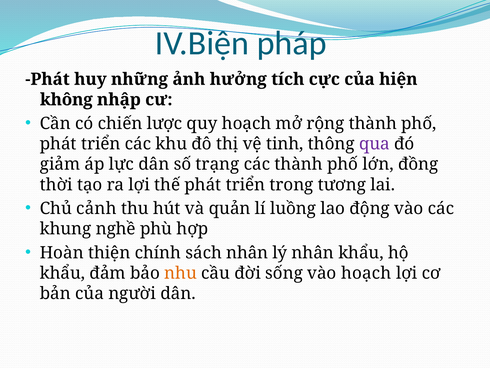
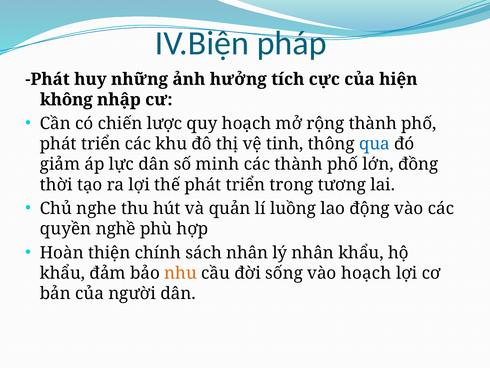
qua colour: purple -> blue
trạng: trạng -> minh
cảnh: cảnh -> nghe
khung: khung -> quyền
